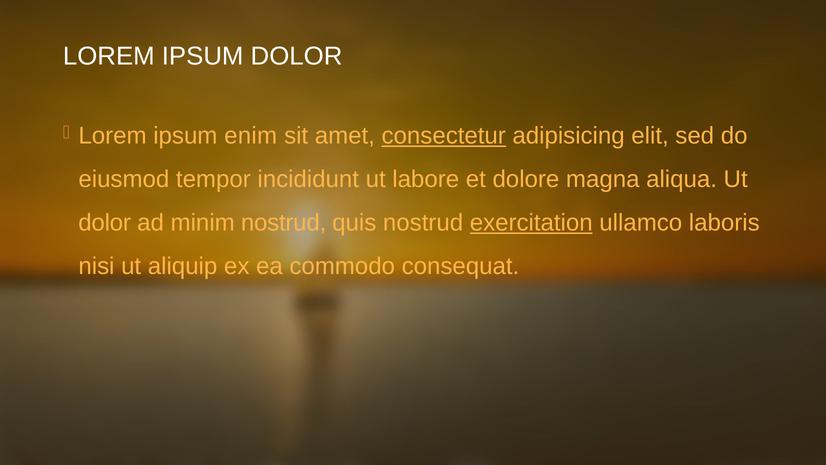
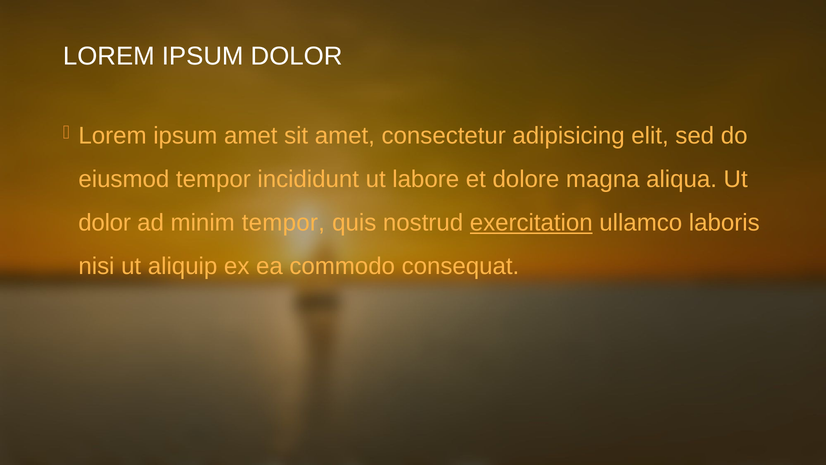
ipsum enim: enim -> amet
consectetur underline: present -> none
minim nostrud: nostrud -> tempor
